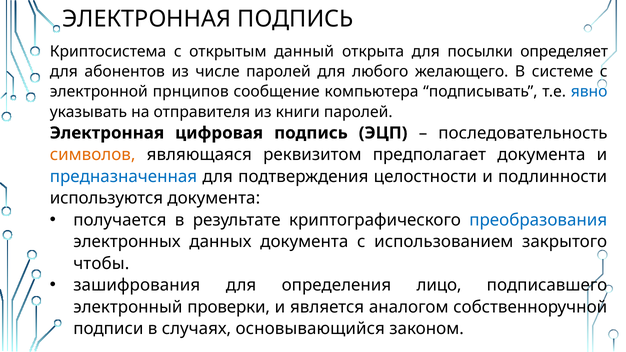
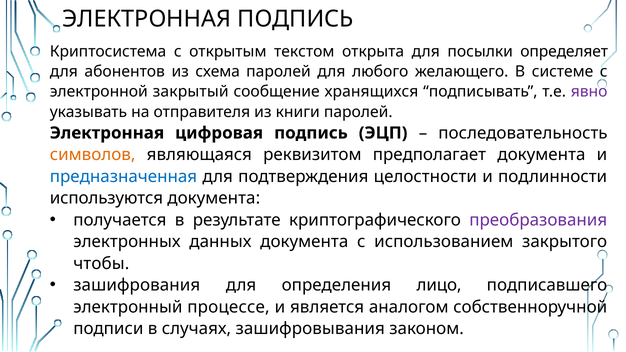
данный: данный -> текстом
числе: числе -> схема
прнципов: прнципов -> закрытый
компьютера: компьютера -> хранящихся
явно colour: blue -> purple
преобразования colour: blue -> purple
проверки: проверки -> процессе
основывающийся: основывающийся -> зашифровывания
